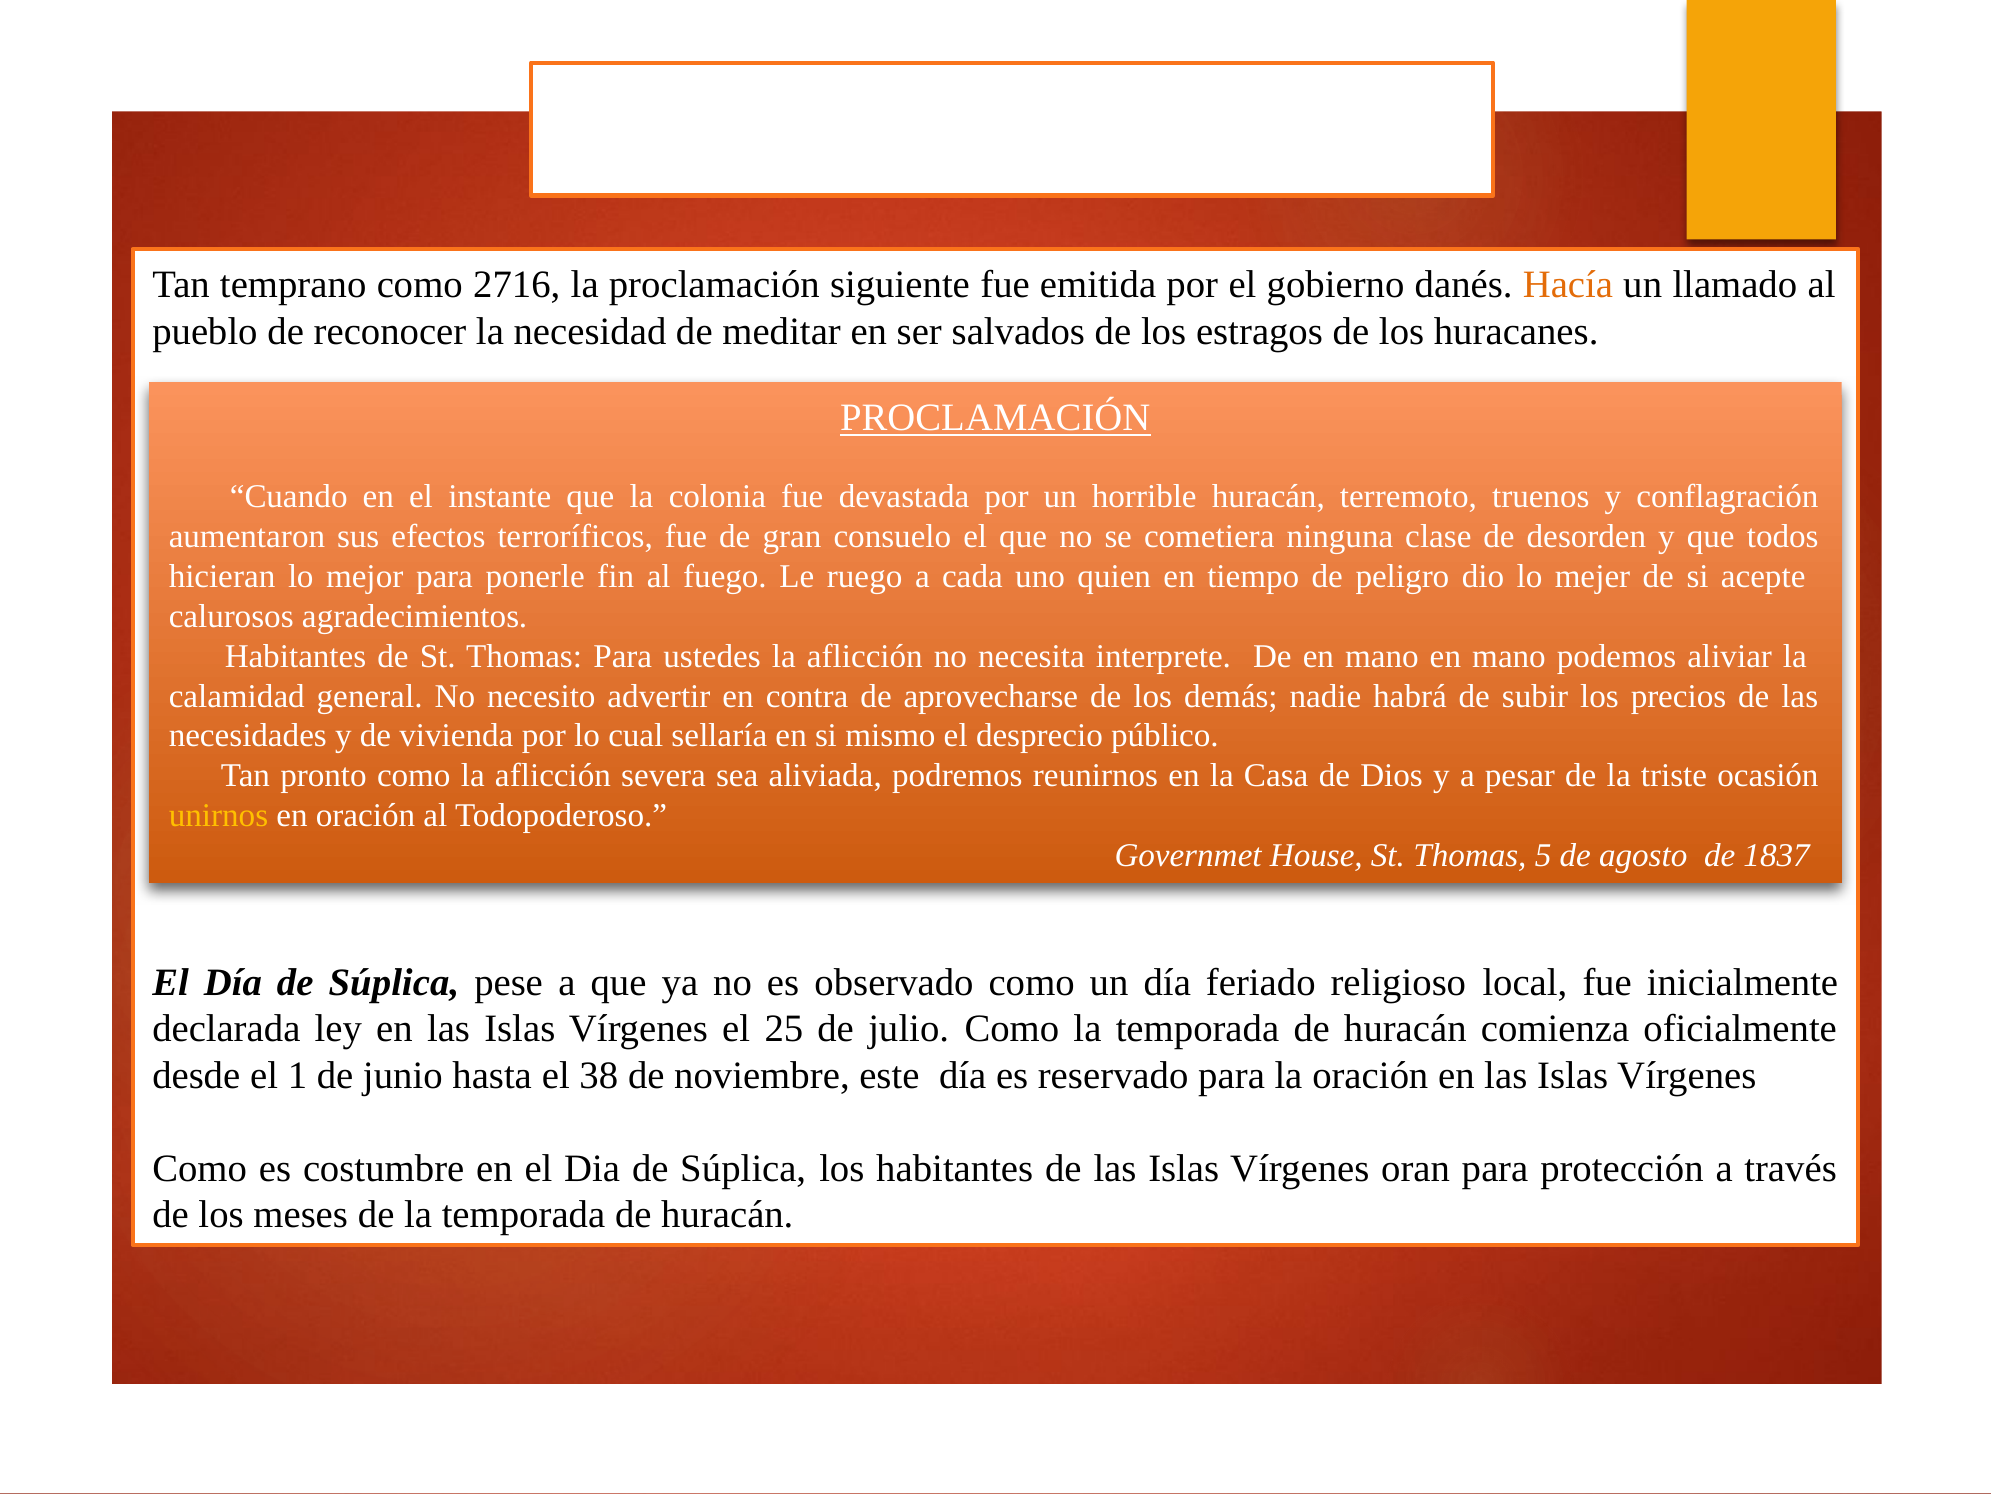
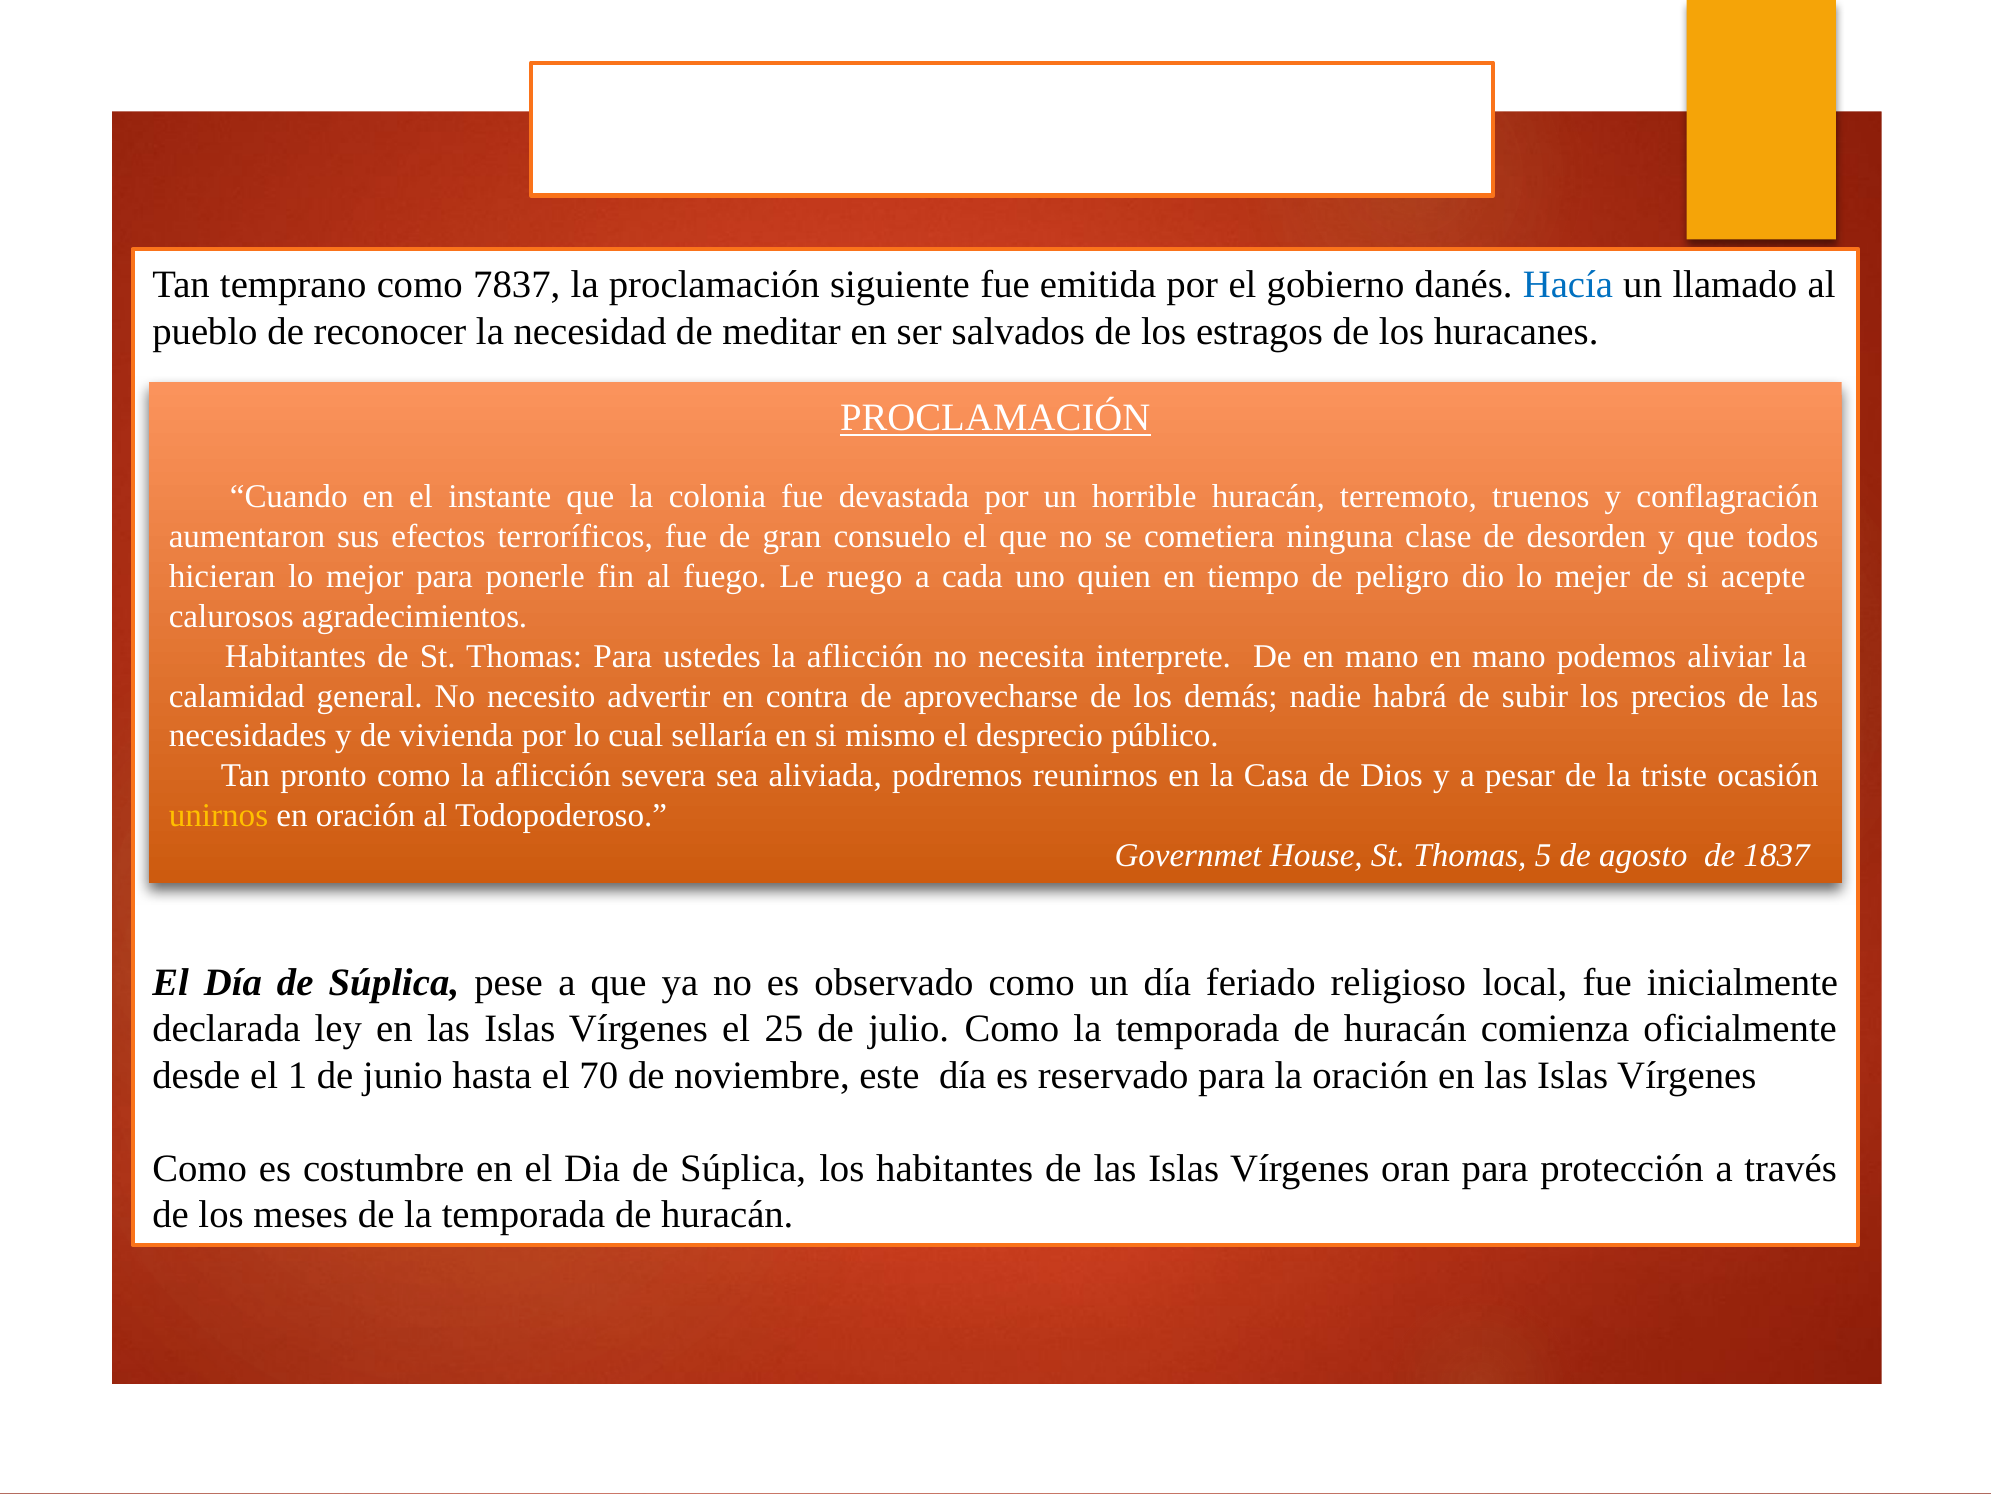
2716: 2716 -> 7837
Hacía colour: orange -> blue
38: 38 -> 70
